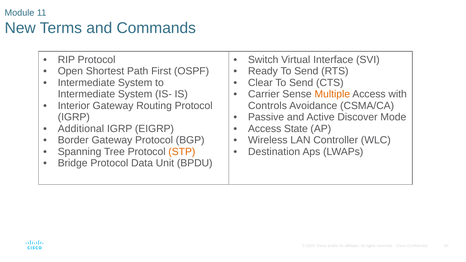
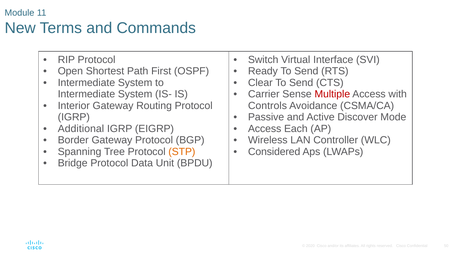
Multiple colour: orange -> red
State: State -> Each
Destination: Destination -> Considered
